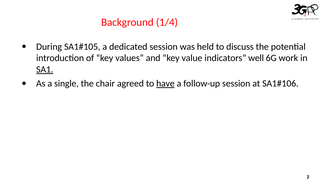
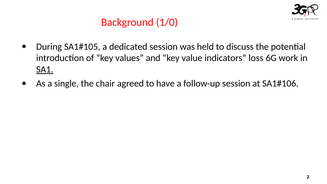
1/4: 1/4 -> 1/0
well: well -> loss
have underline: present -> none
